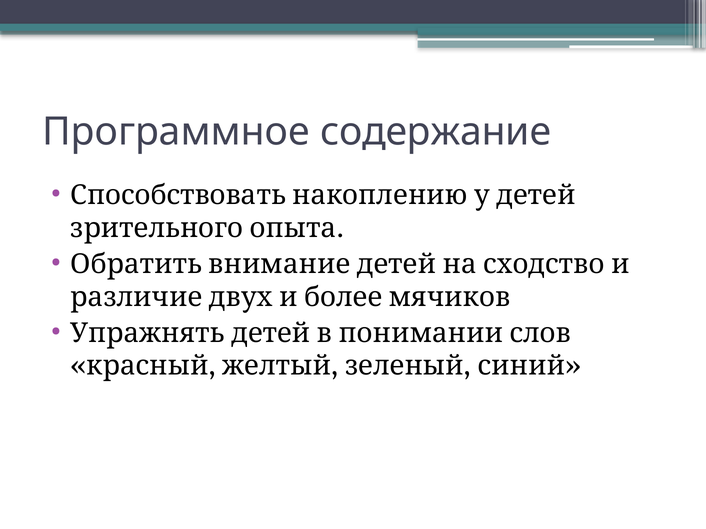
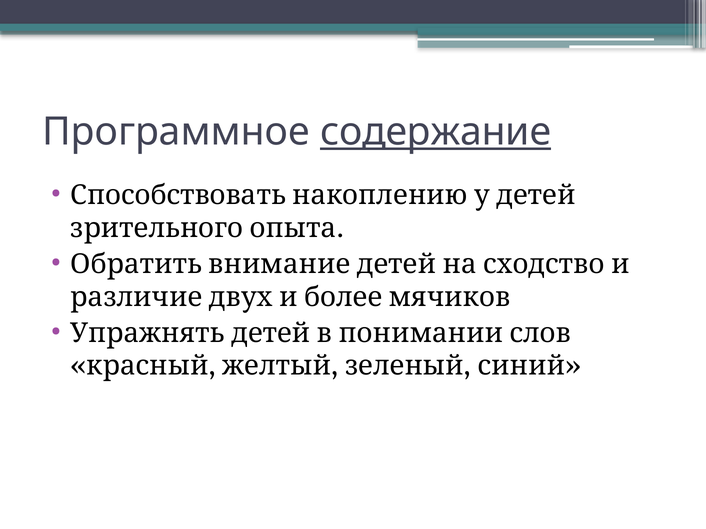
содержание underline: none -> present
